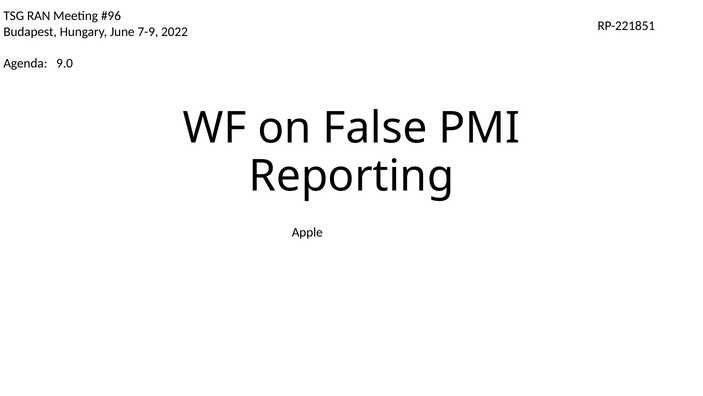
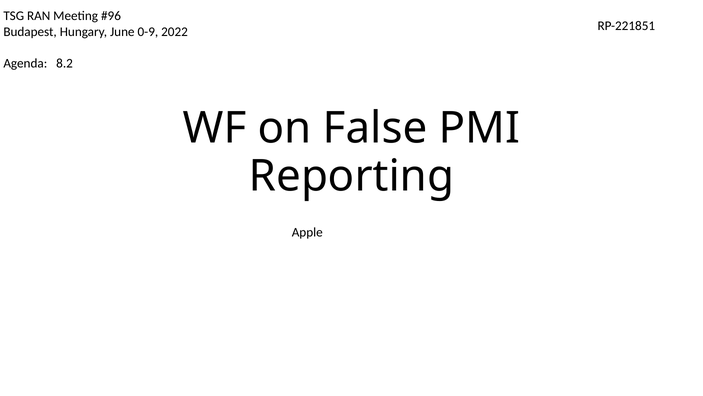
7-9: 7-9 -> 0-9
9.0: 9.0 -> 8.2
